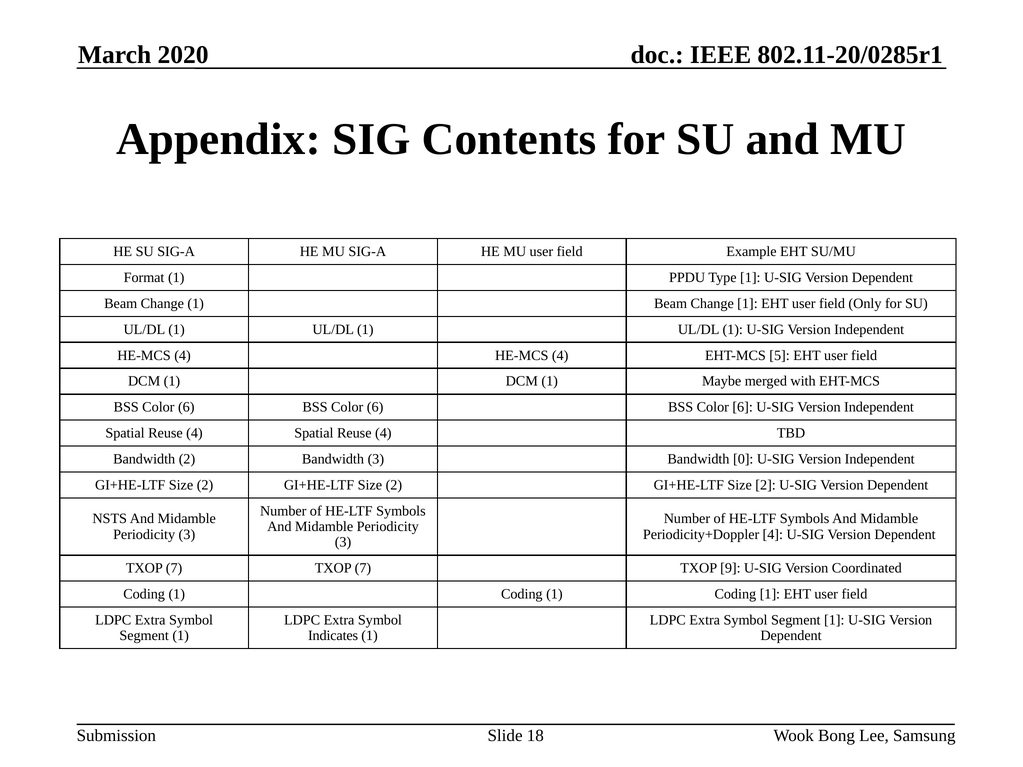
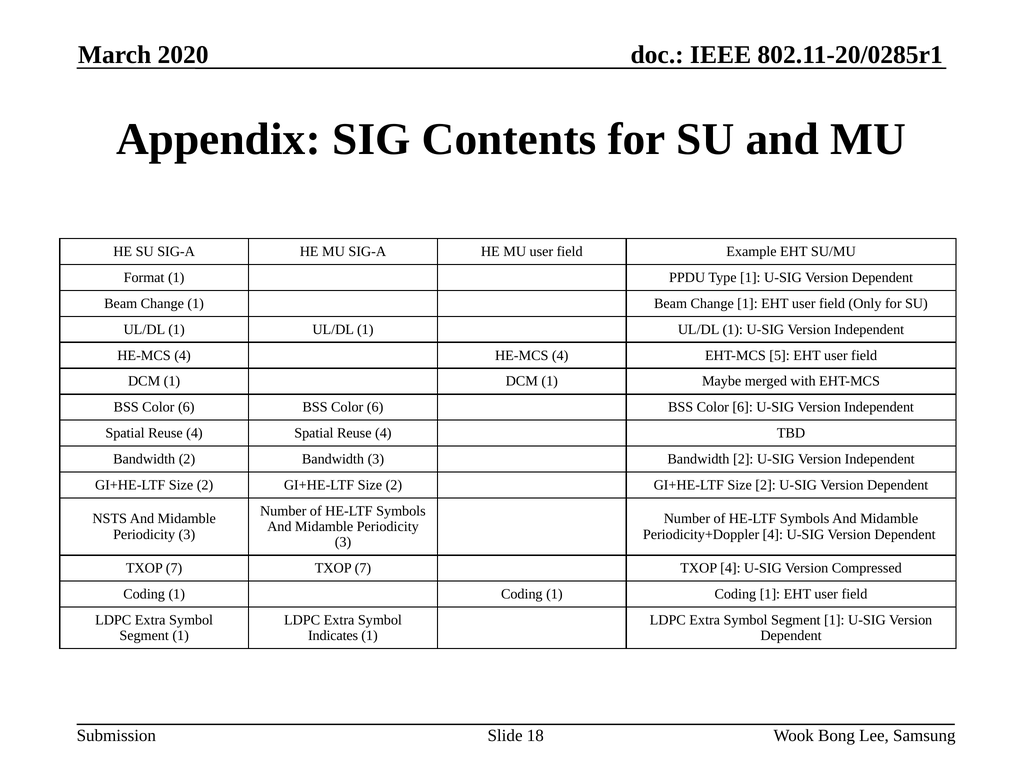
3 Bandwidth 0: 0 -> 2
TXOP 9: 9 -> 4
Coordinated: Coordinated -> Compressed
